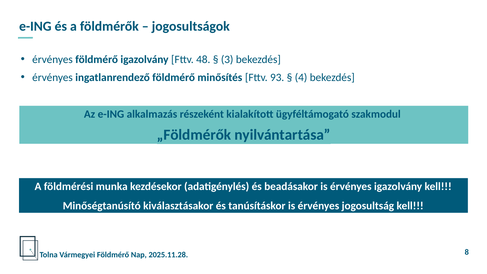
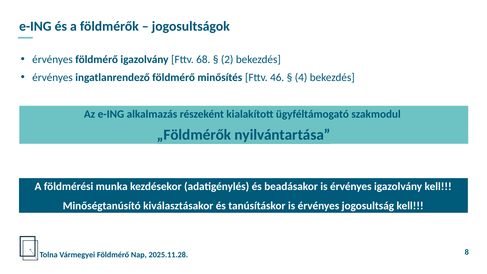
48: 48 -> 68
3: 3 -> 2
93: 93 -> 46
